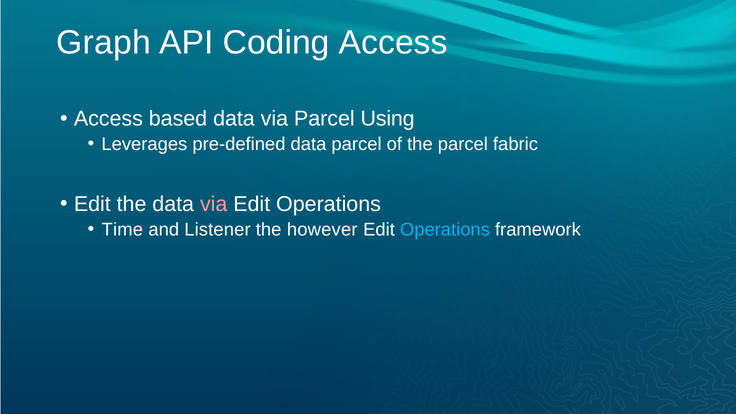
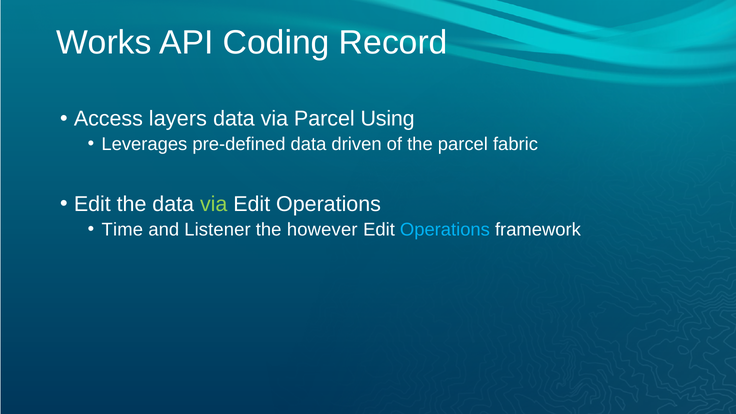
Graph: Graph -> Works
Coding Access: Access -> Record
based: based -> layers
data parcel: parcel -> driven
via at (214, 204) colour: pink -> light green
